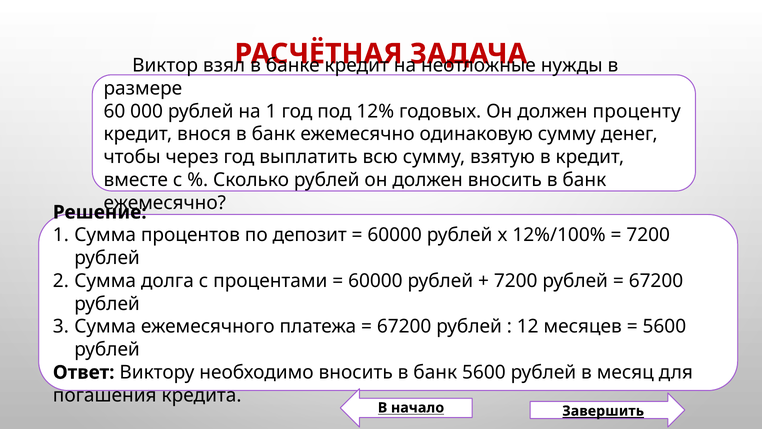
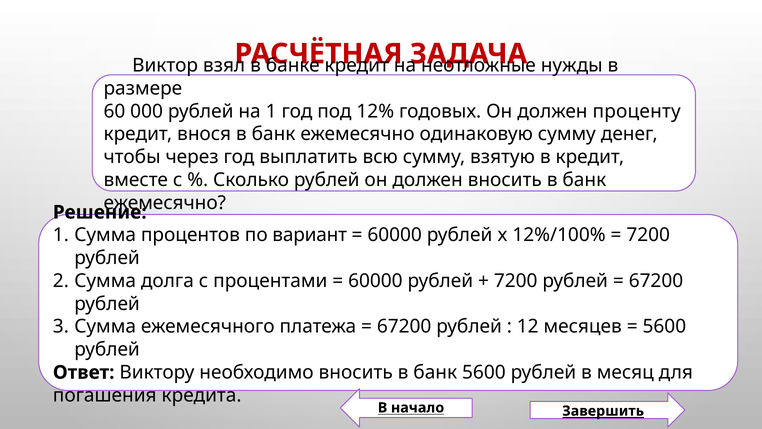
депозит: депозит -> вариант
